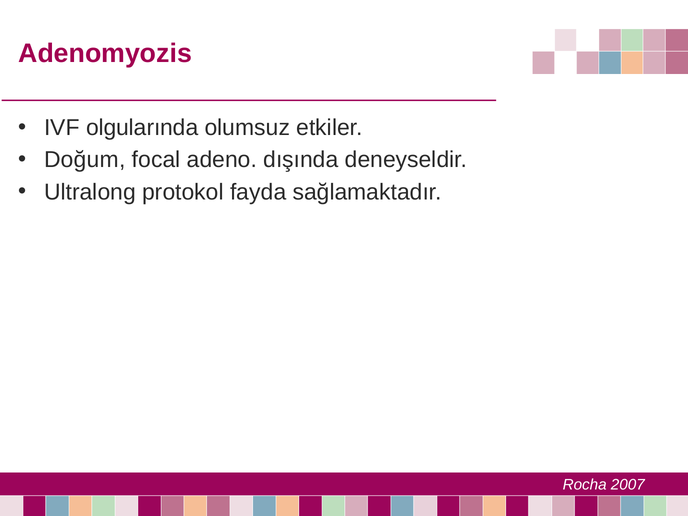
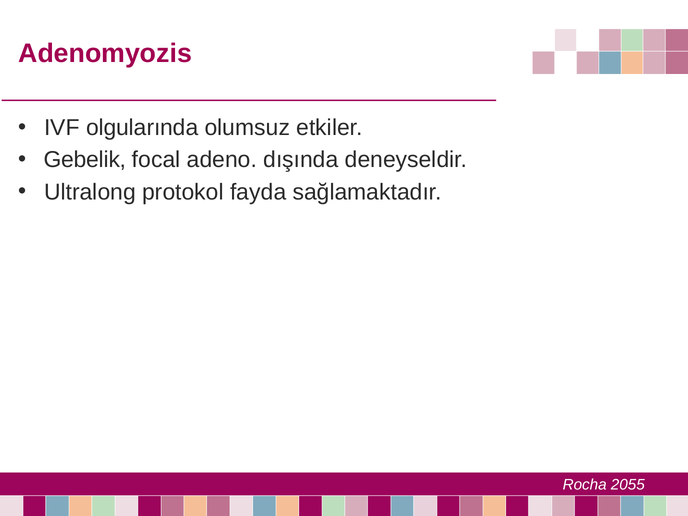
Doğum: Doğum -> Gebelik
2007: 2007 -> 2055
